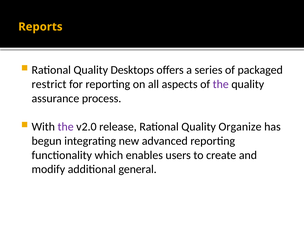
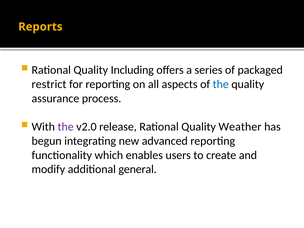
Desktops: Desktops -> Including
the at (221, 84) colour: purple -> blue
Organize: Organize -> Weather
